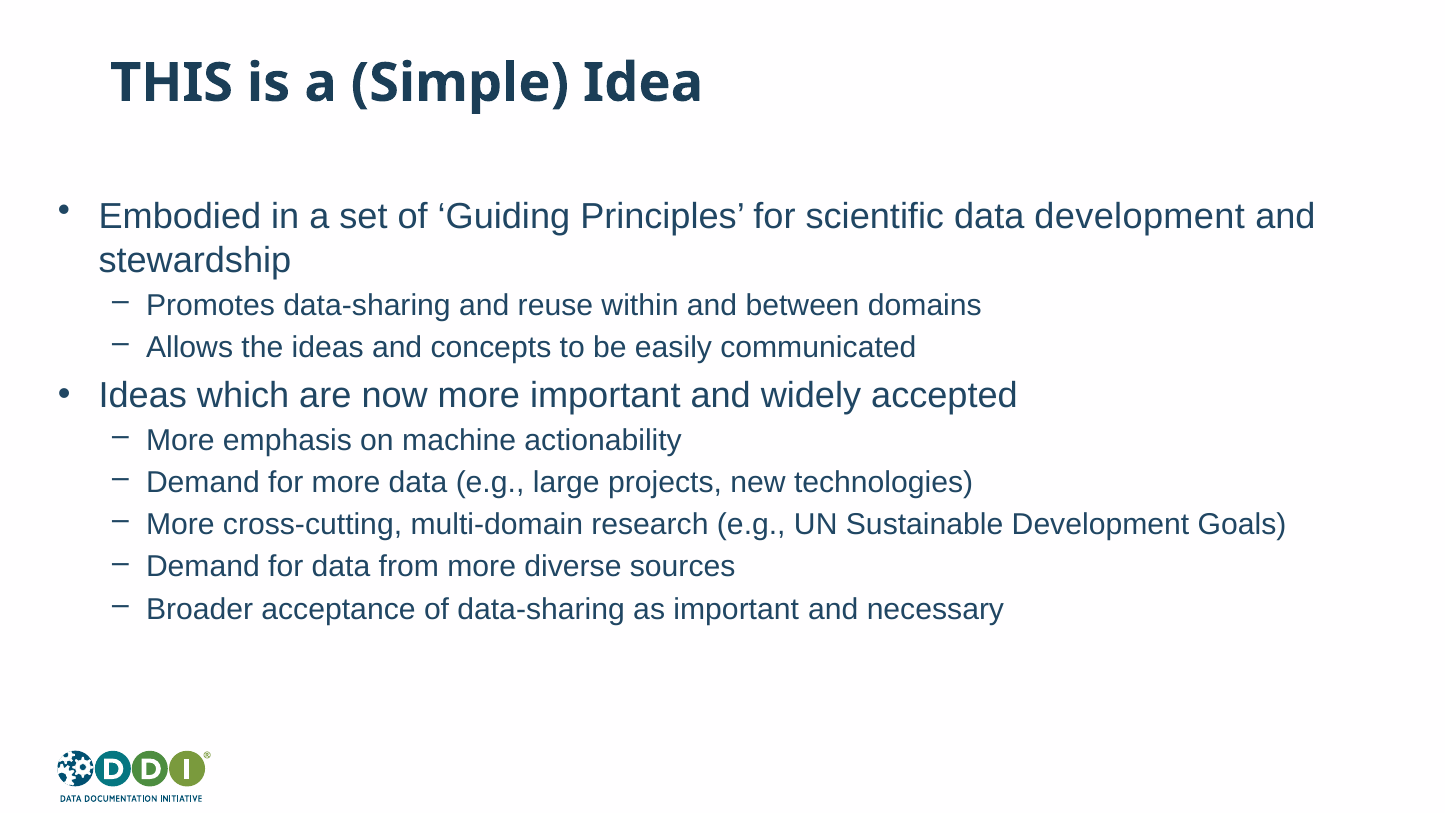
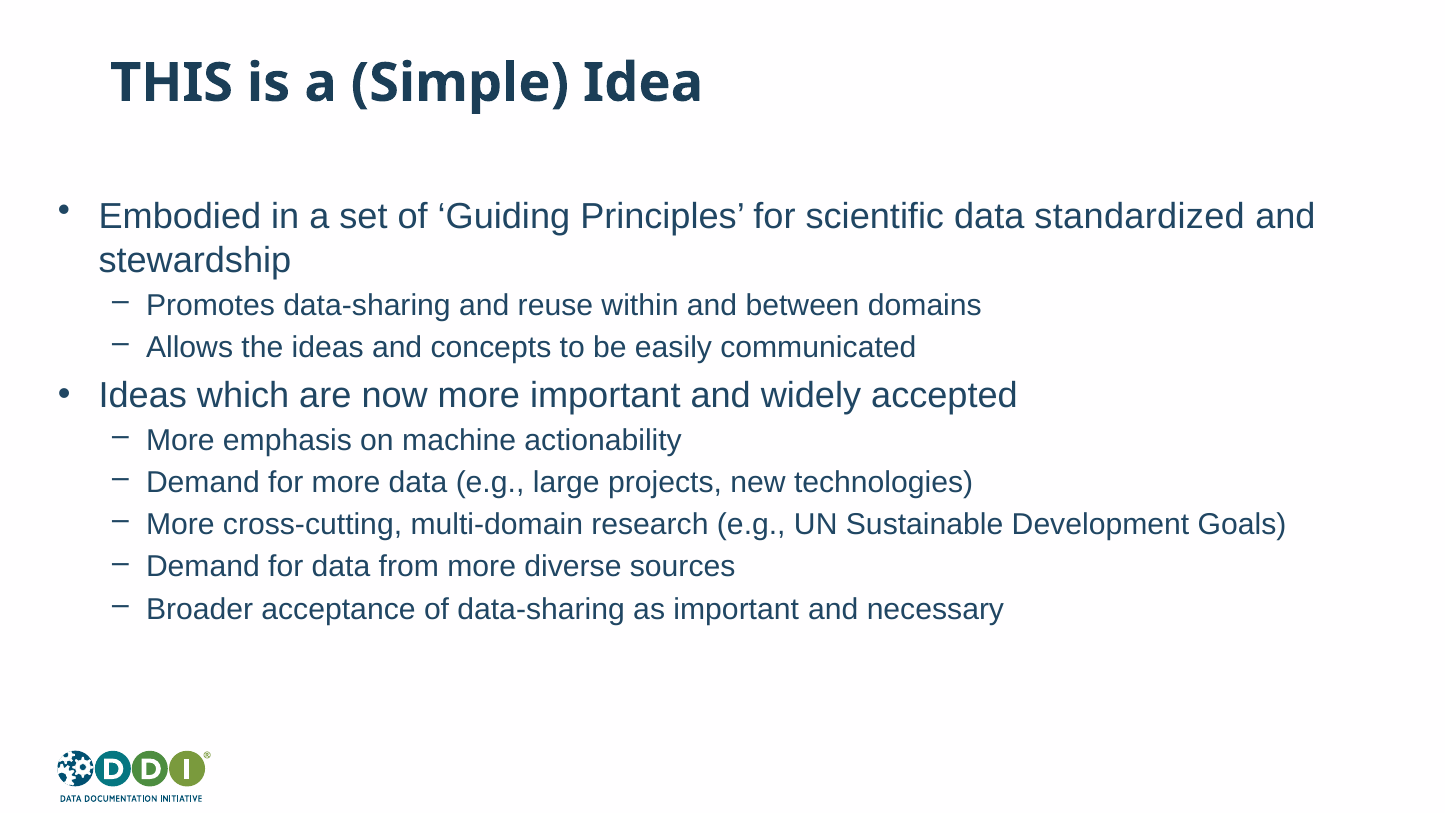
data development: development -> standardized
